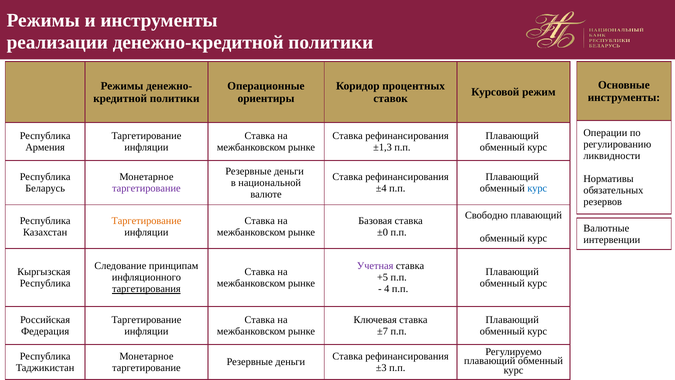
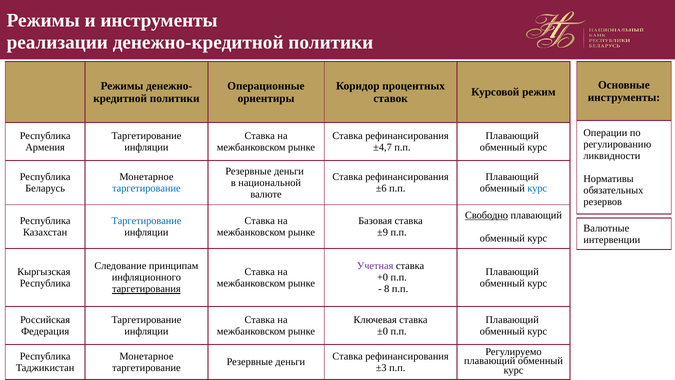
±1,3: ±1,3 -> ±4,7
таргетирование at (146, 188) colour: purple -> blue
±4: ±4 -> ±6
Свободно underline: none -> present
Таргетирование at (146, 221) colour: orange -> blue
±0: ±0 -> ±9
+5: +5 -> +0
4: 4 -> 8
±7: ±7 -> ±0
